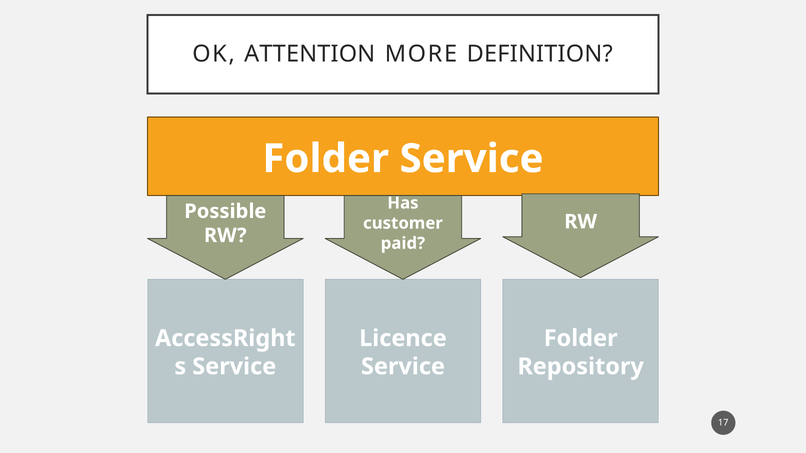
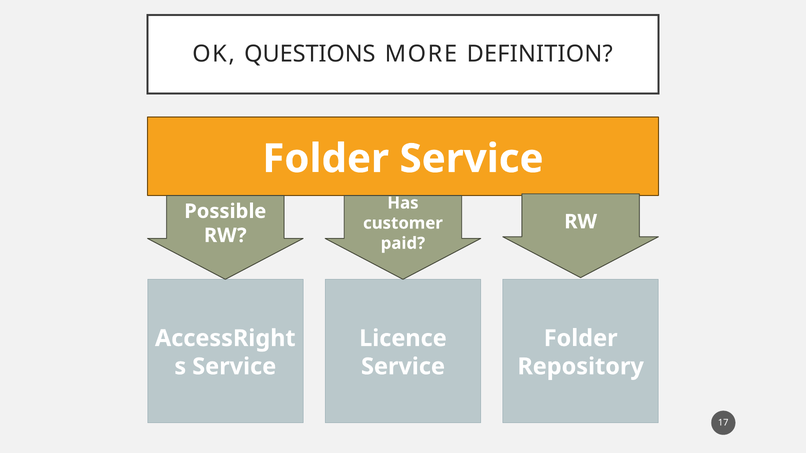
ATTENTION: ATTENTION -> QUESTIONS
